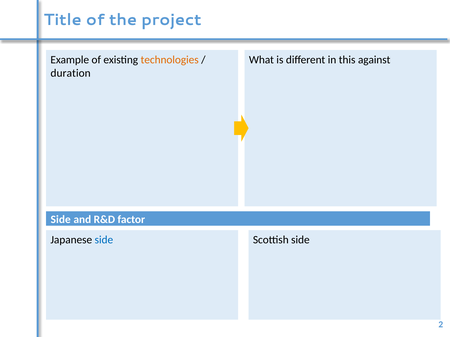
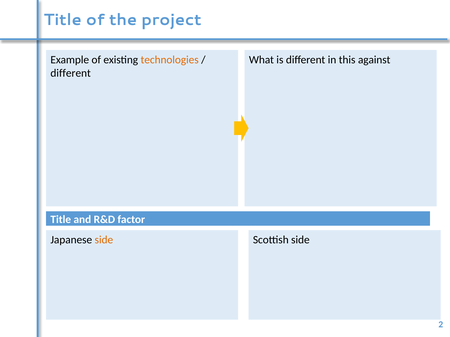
duration at (71, 73): duration -> different
Side at (61, 220): Side -> Title
side at (104, 240) colour: blue -> orange
